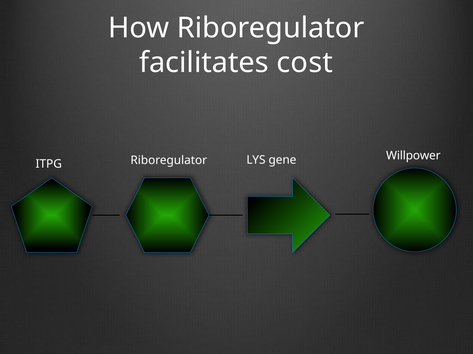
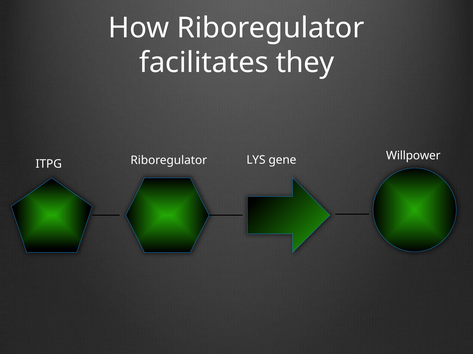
cost: cost -> they
